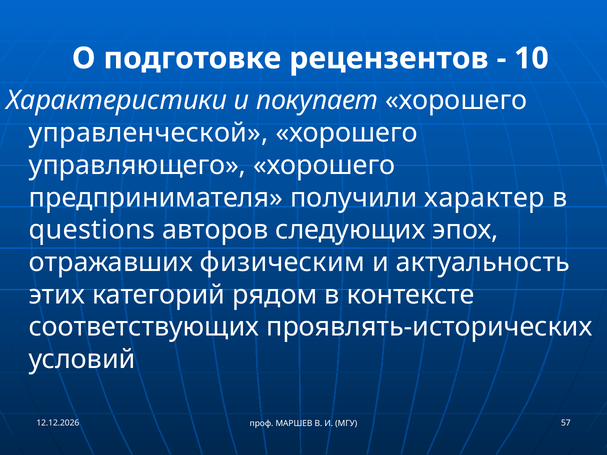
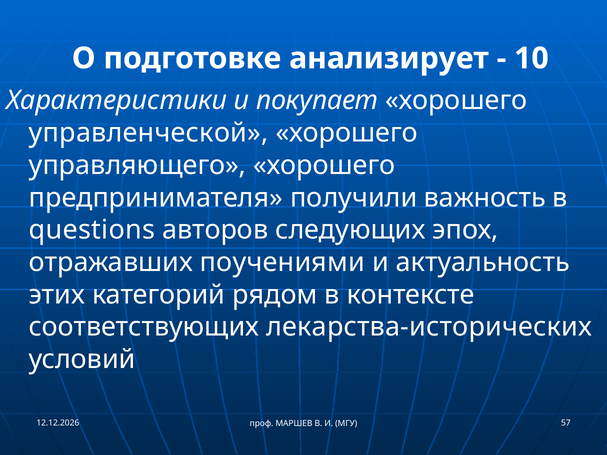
рецензентов: рецензентов -> анализирует
характер: характер -> важность
физическим: физическим -> поучениями
проявлять-исторических: проявлять-исторических -> лекарства-исторических
